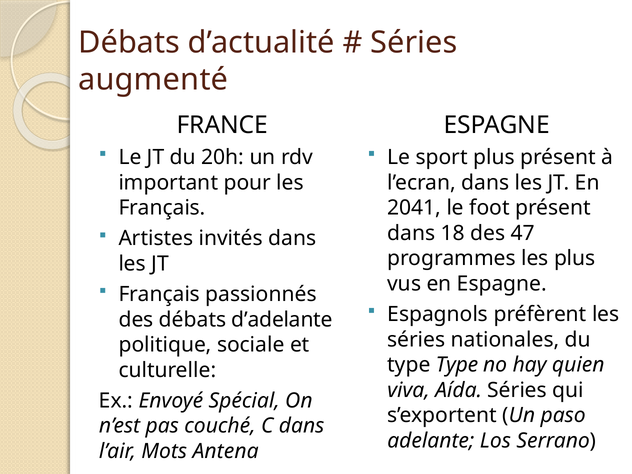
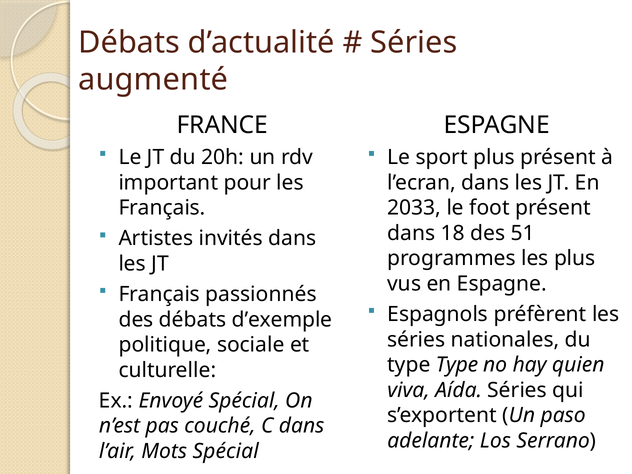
2041: 2041 -> 2033
47: 47 -> 51
d’adelante: d’adelante -> d’exemple
Mots Antena: Antena -> Spécial
